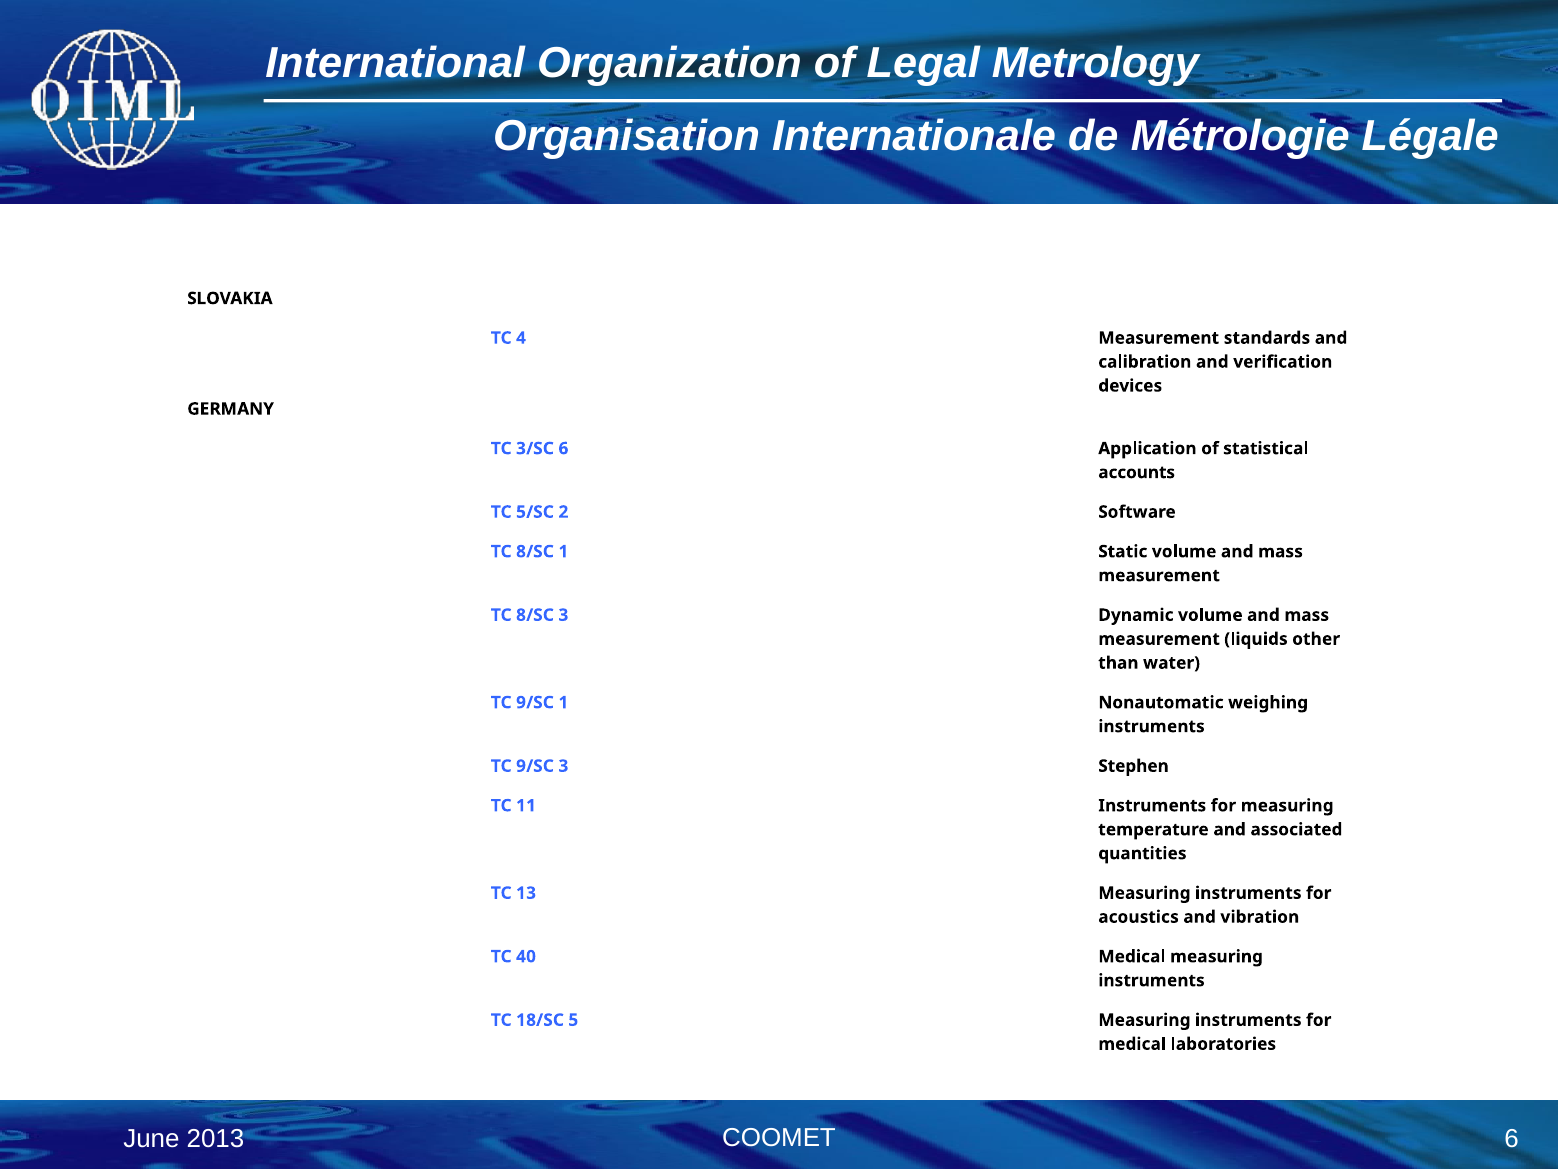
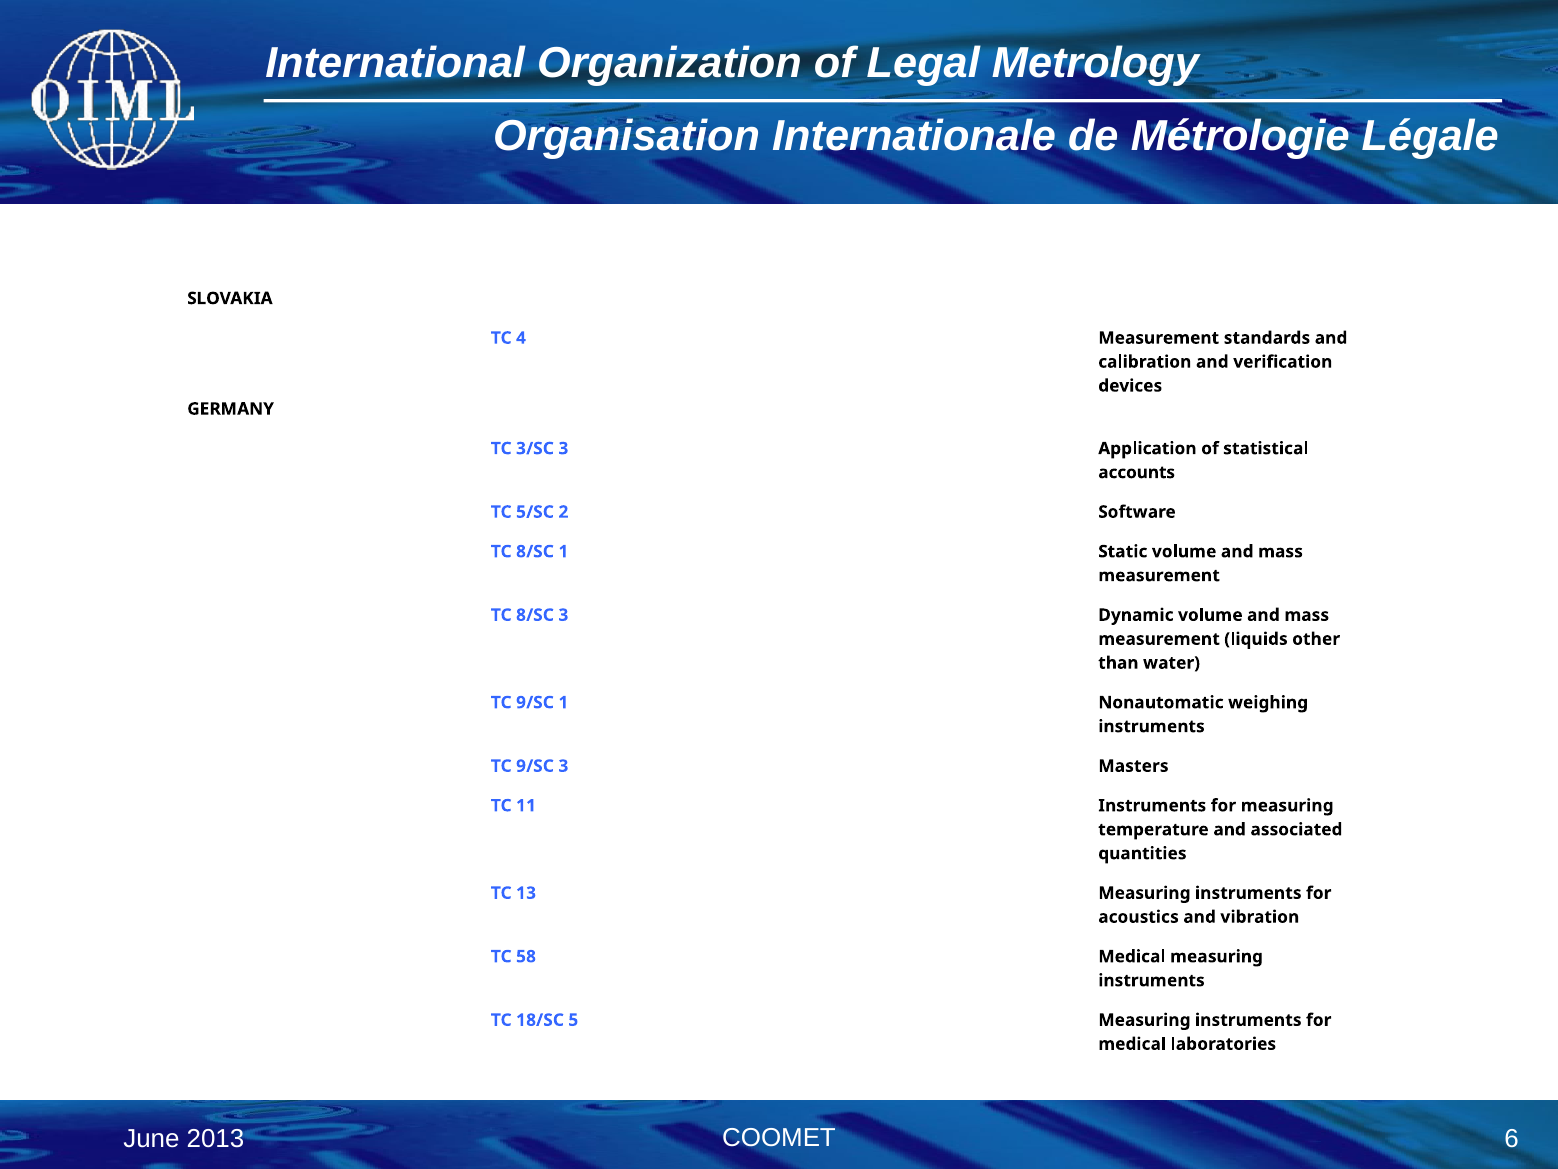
3/SC 6: 6 -> 3
Stephen: Stephen -> Masters
40: 40 -> 58
